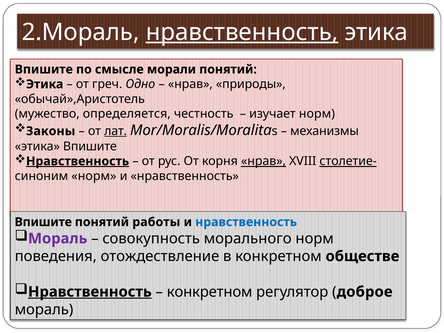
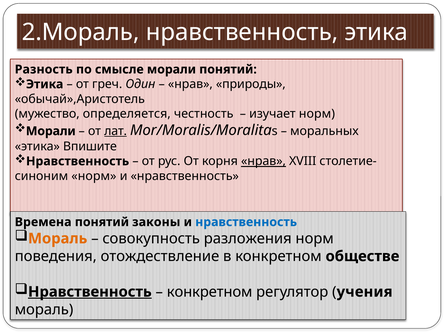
нравственность at (242, 32) underline: present -> none
Впишите at (44, 69): Впишите -> Разность
Одно: Одно -> Один
Законы at (51, 131): Законы -> Морали
механизмы: механизмы -> моральных
Нравственность at (78, 161) underline: present -> none
столетие- underline: present -> none
Впишите at (43, 222): Впишите -> Времена
работы: работы -> законы
Мораль at (58, 239) colour: purple -> orange
морального: морального -> разложения
доброе: доброе -> учения
